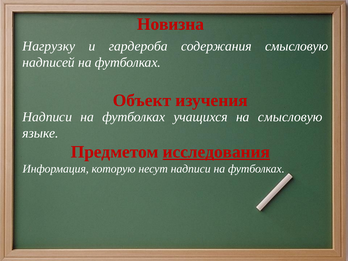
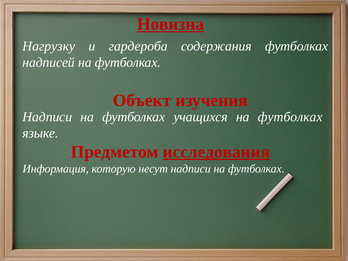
Новизна underline: none -> present
содержания смысловую: смысловую -> футболках
учащихся на смысловую: смысловую -> футболках
